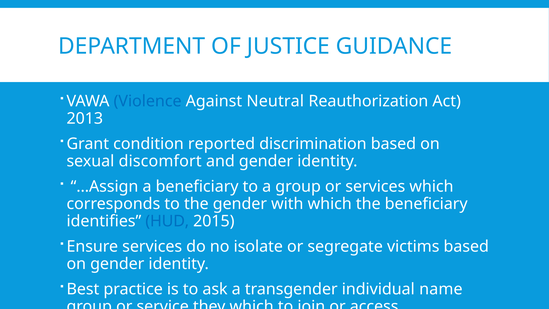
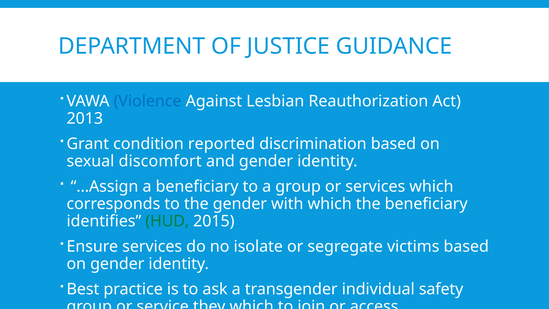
Neutral: Neutral -> Lesbian
HUD colour: blue -> green
name: name -> safety
